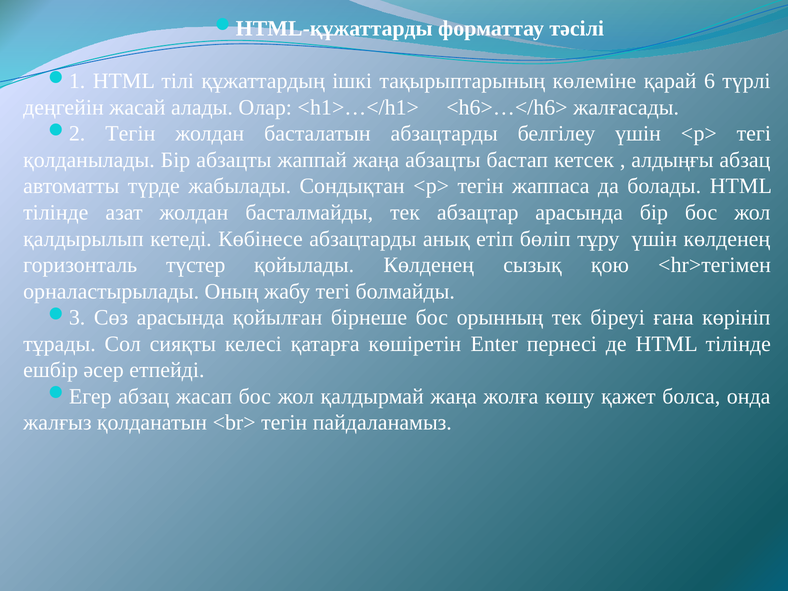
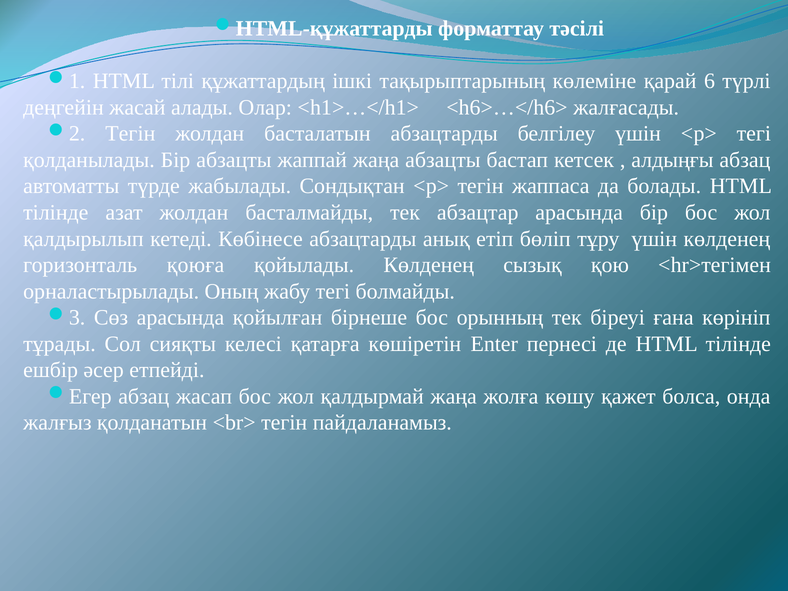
түстер: түстер -> қоюға
